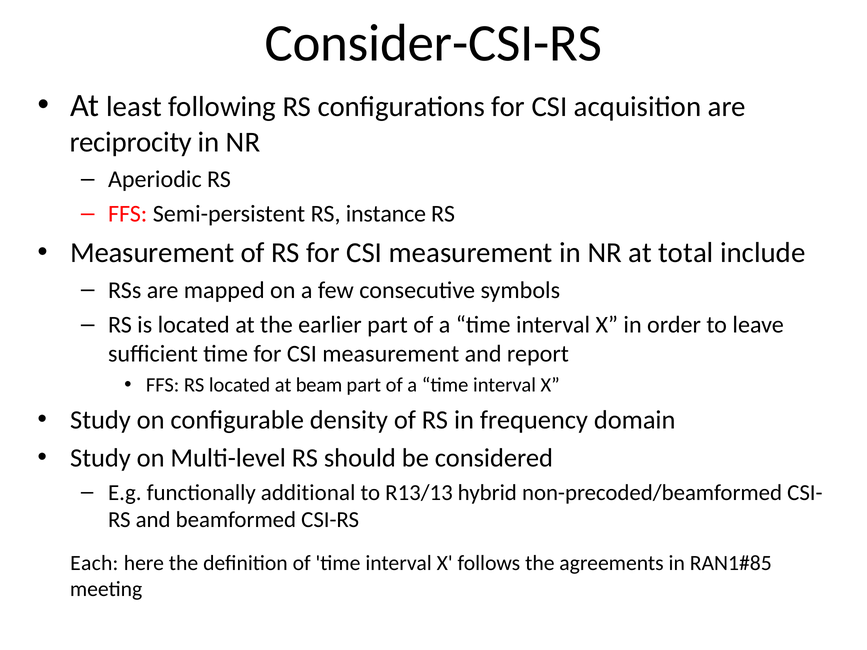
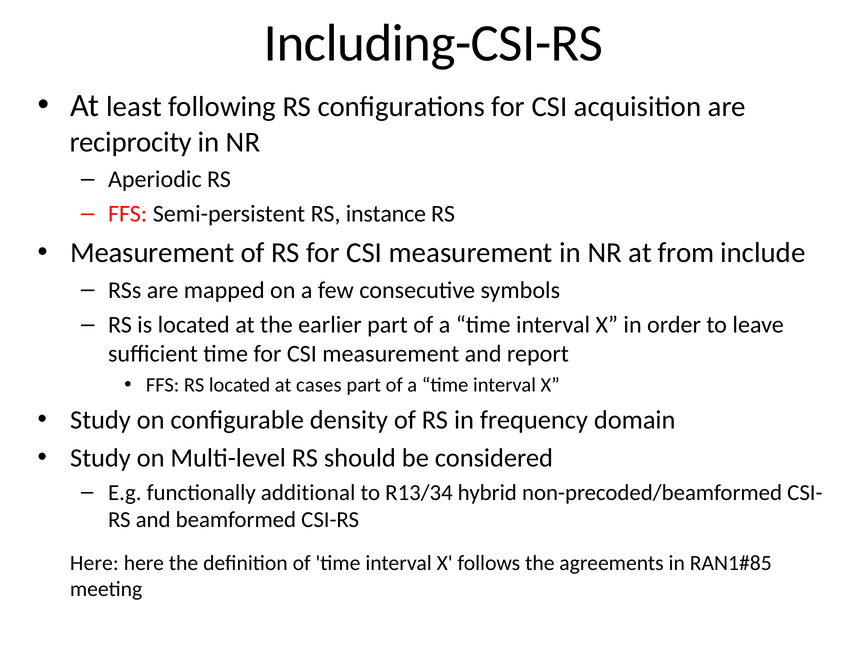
Consider-CSI-RS: Consider-CSI-RS -> Including-CSI-RS
total: total -> from
beam: beam -> cases
R13/13: R13/13 -> R13/34
Each at (94, 563): Each -> Here
